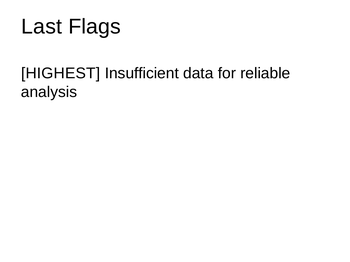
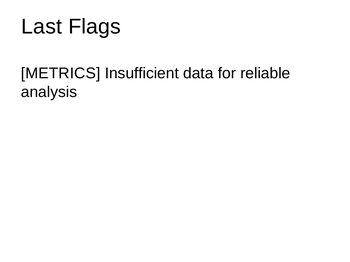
HIGHEST: HIGHEST -> METRICS
